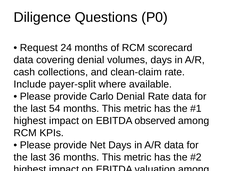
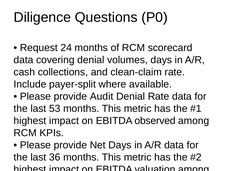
Carlo: Carlo -> Audit
54: 54 -> 53
